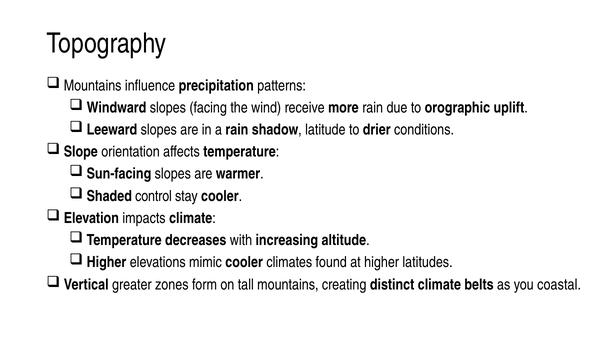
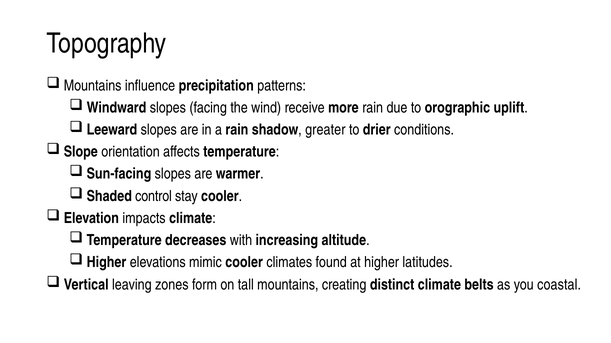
latitude: latitude -> greater
greater: greater -> leaving
